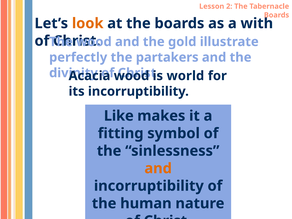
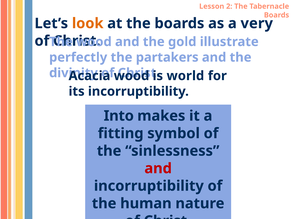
with: with -> very
Like: Like -> Into
and at (158, 168) colour: orange -> red
